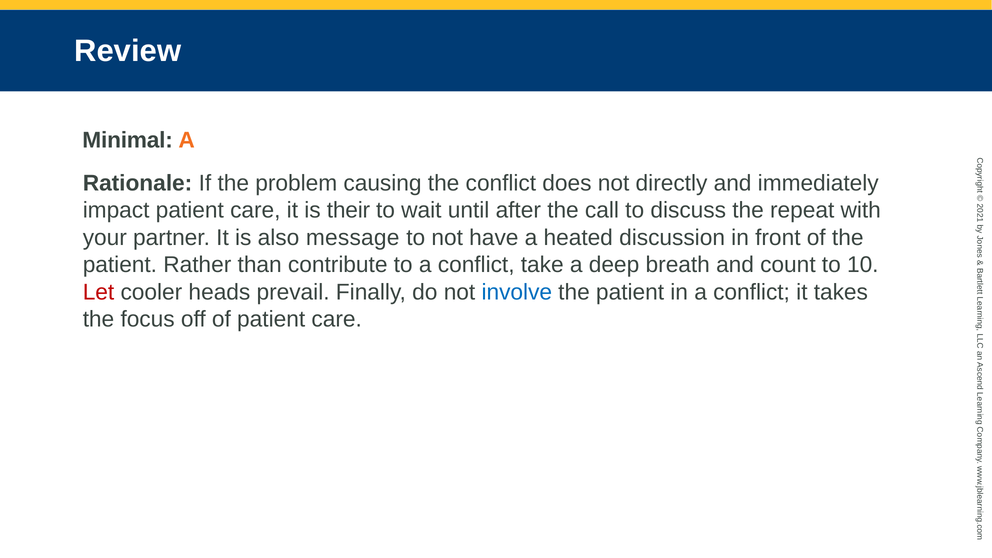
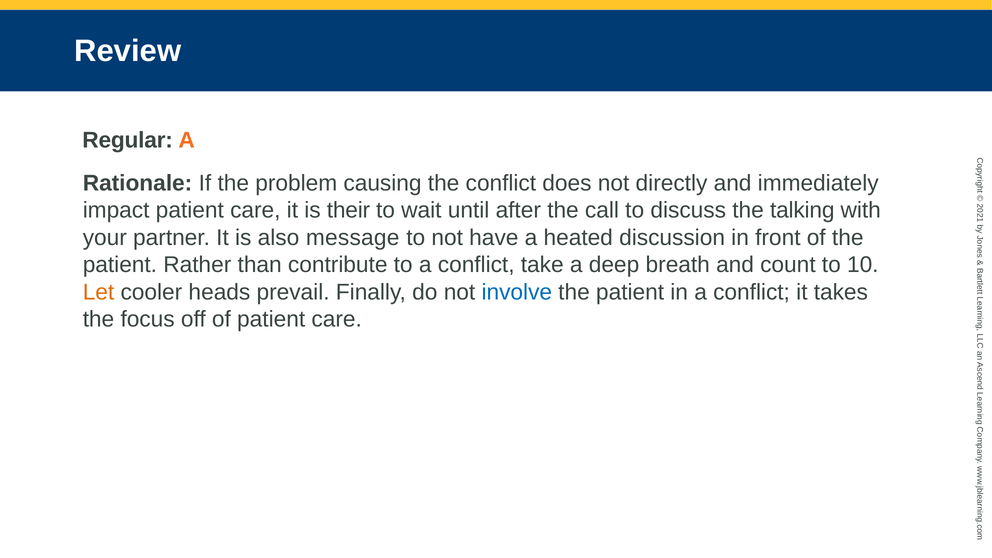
Minimal: Minimal -> Regular
repeat: repeat -> talking
Let colour: red -> orange
